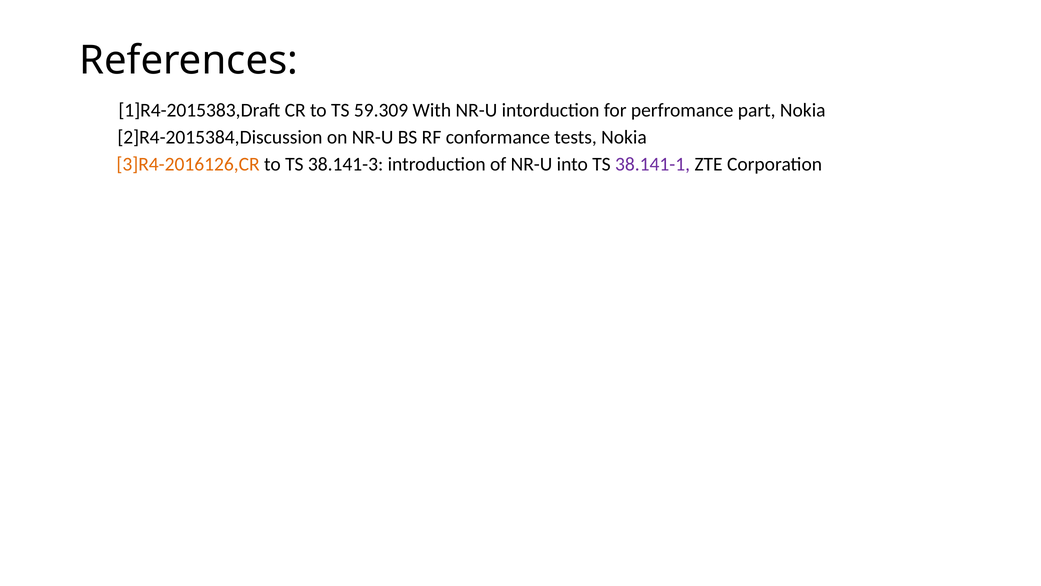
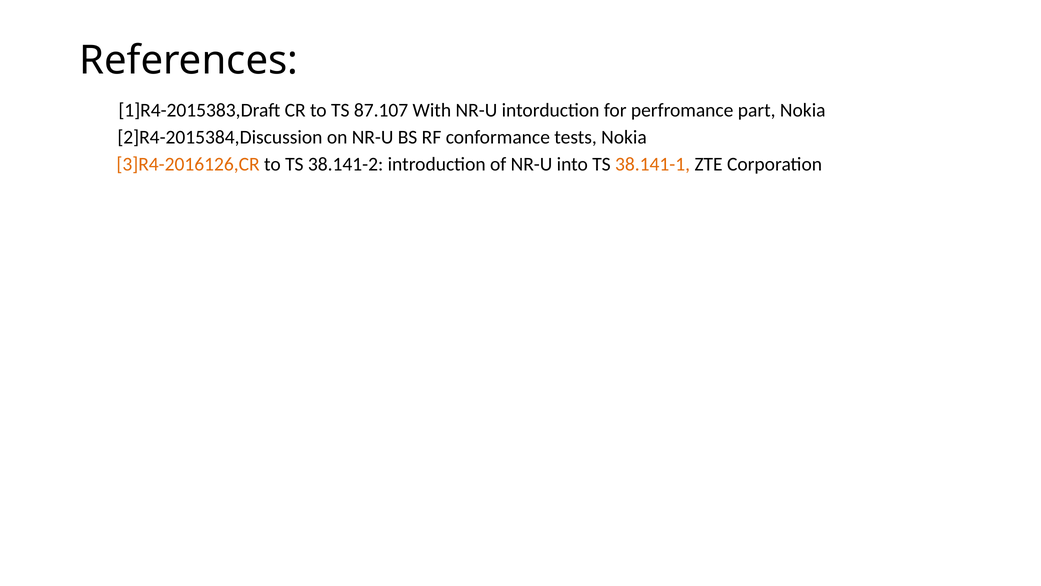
59.309: 59.309 -> 87.107
38.141-3: 38.141-3 -> 38.141-2
38.141-1 colour: purple -> orange
